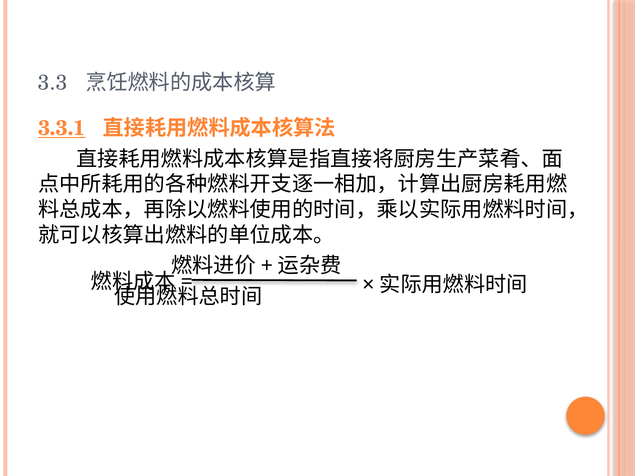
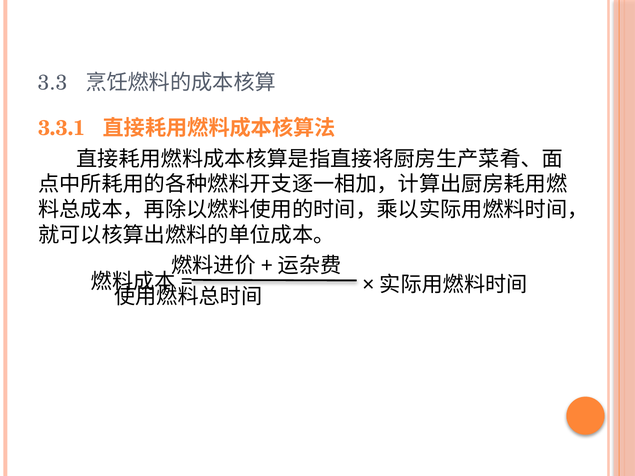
3.3.1 underline: present -> none
